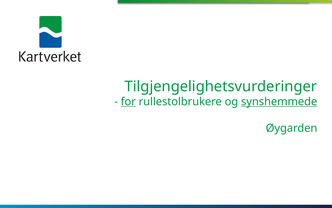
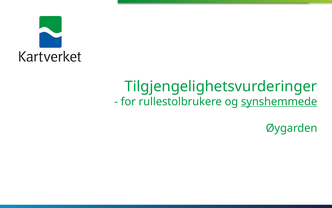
for underline: present -> none
